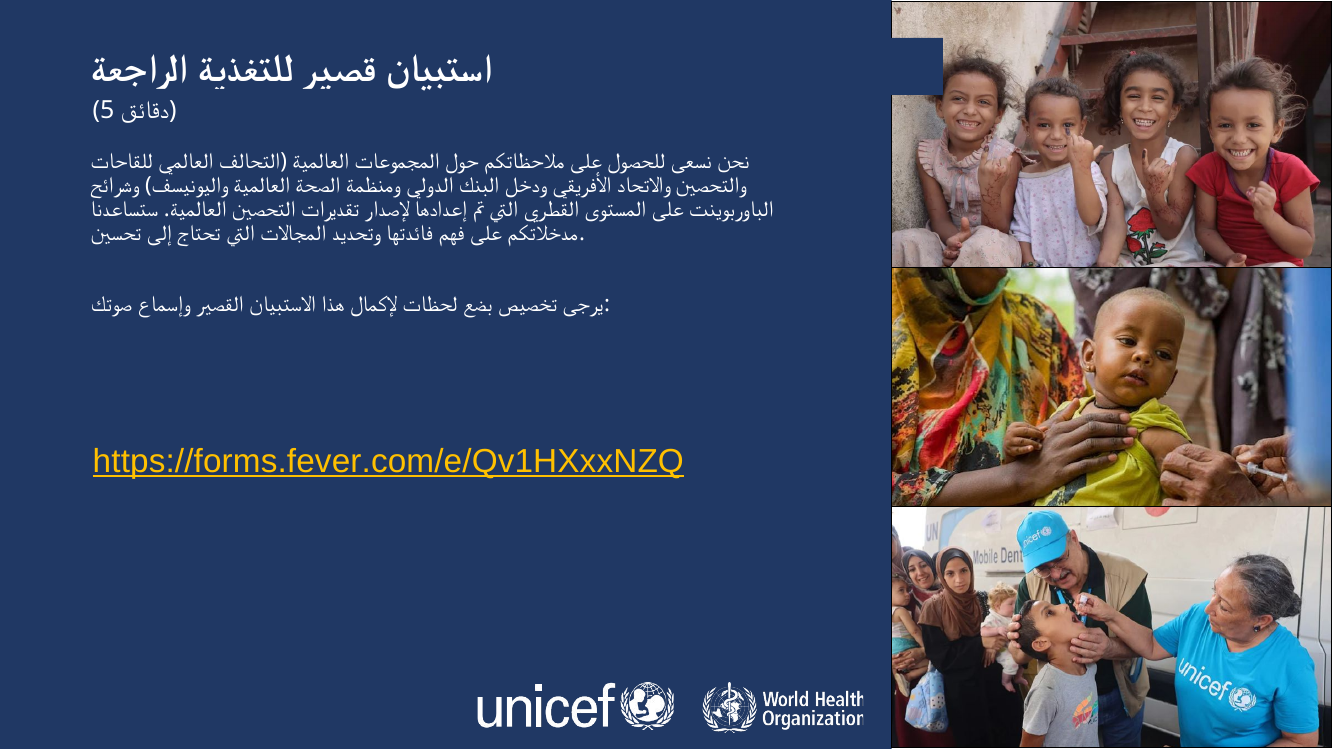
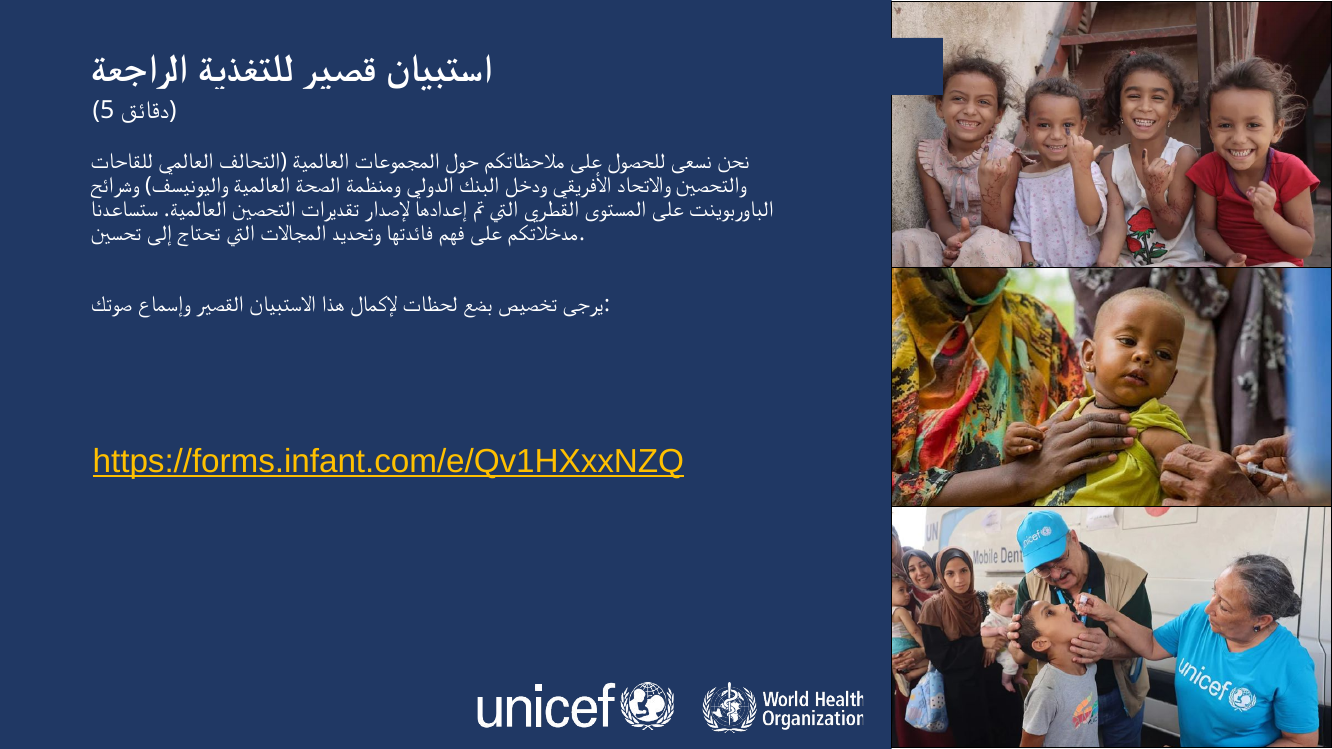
https://forms.fever.com/e/Qv1HXxxNZQ: https://forms.fever.com/e/Qv1HXxxNZQ -> https://forms.infant.com/e/Qv1HXxxNZQ
